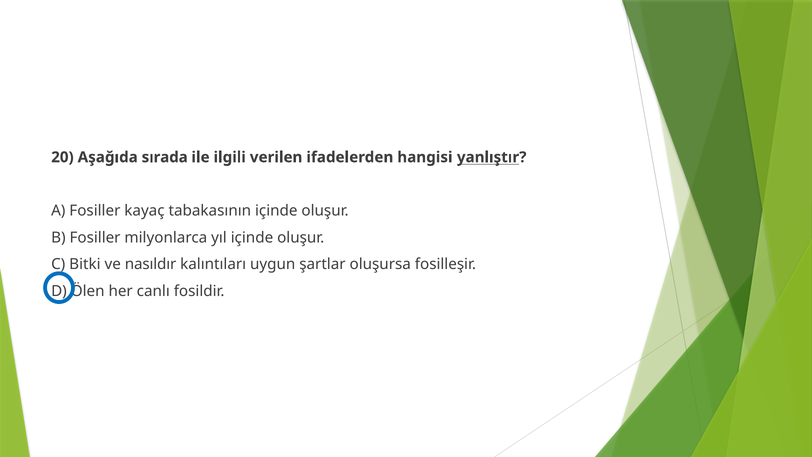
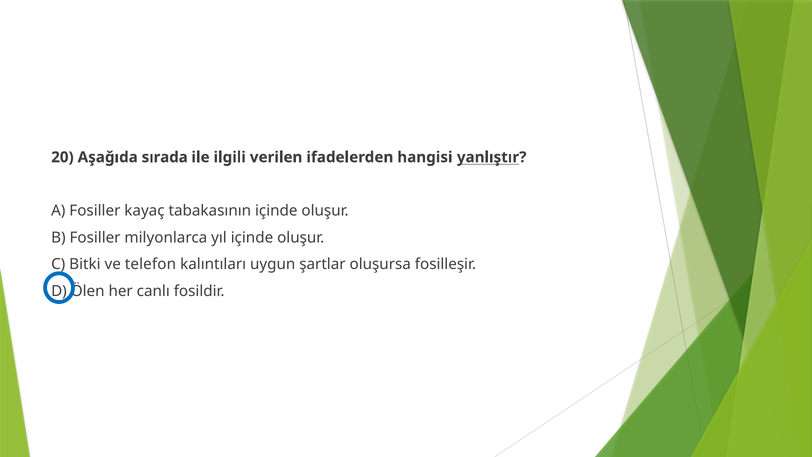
nasıldır: nasıldır -> telefon
